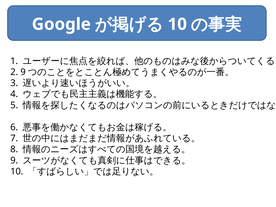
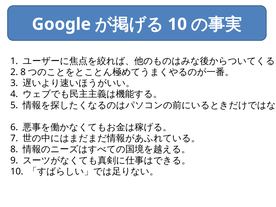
2 9: 9 -> 8
